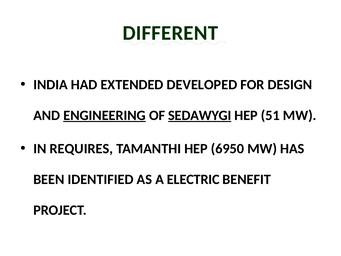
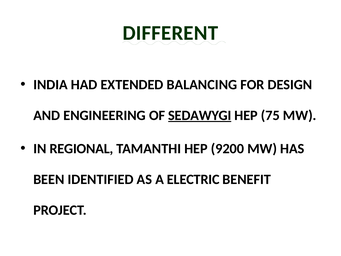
DEVELOPED: DEVELOPED -> BALANCING
ENGINEERING underline: present -> none
51: 51 -> 75
REQUIRES: REQUIRES -> REGIONAL
6950: 6950 -> 9200
